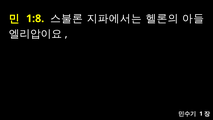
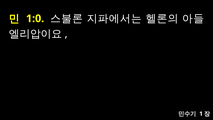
1:8: 1:8 -> 1:0
